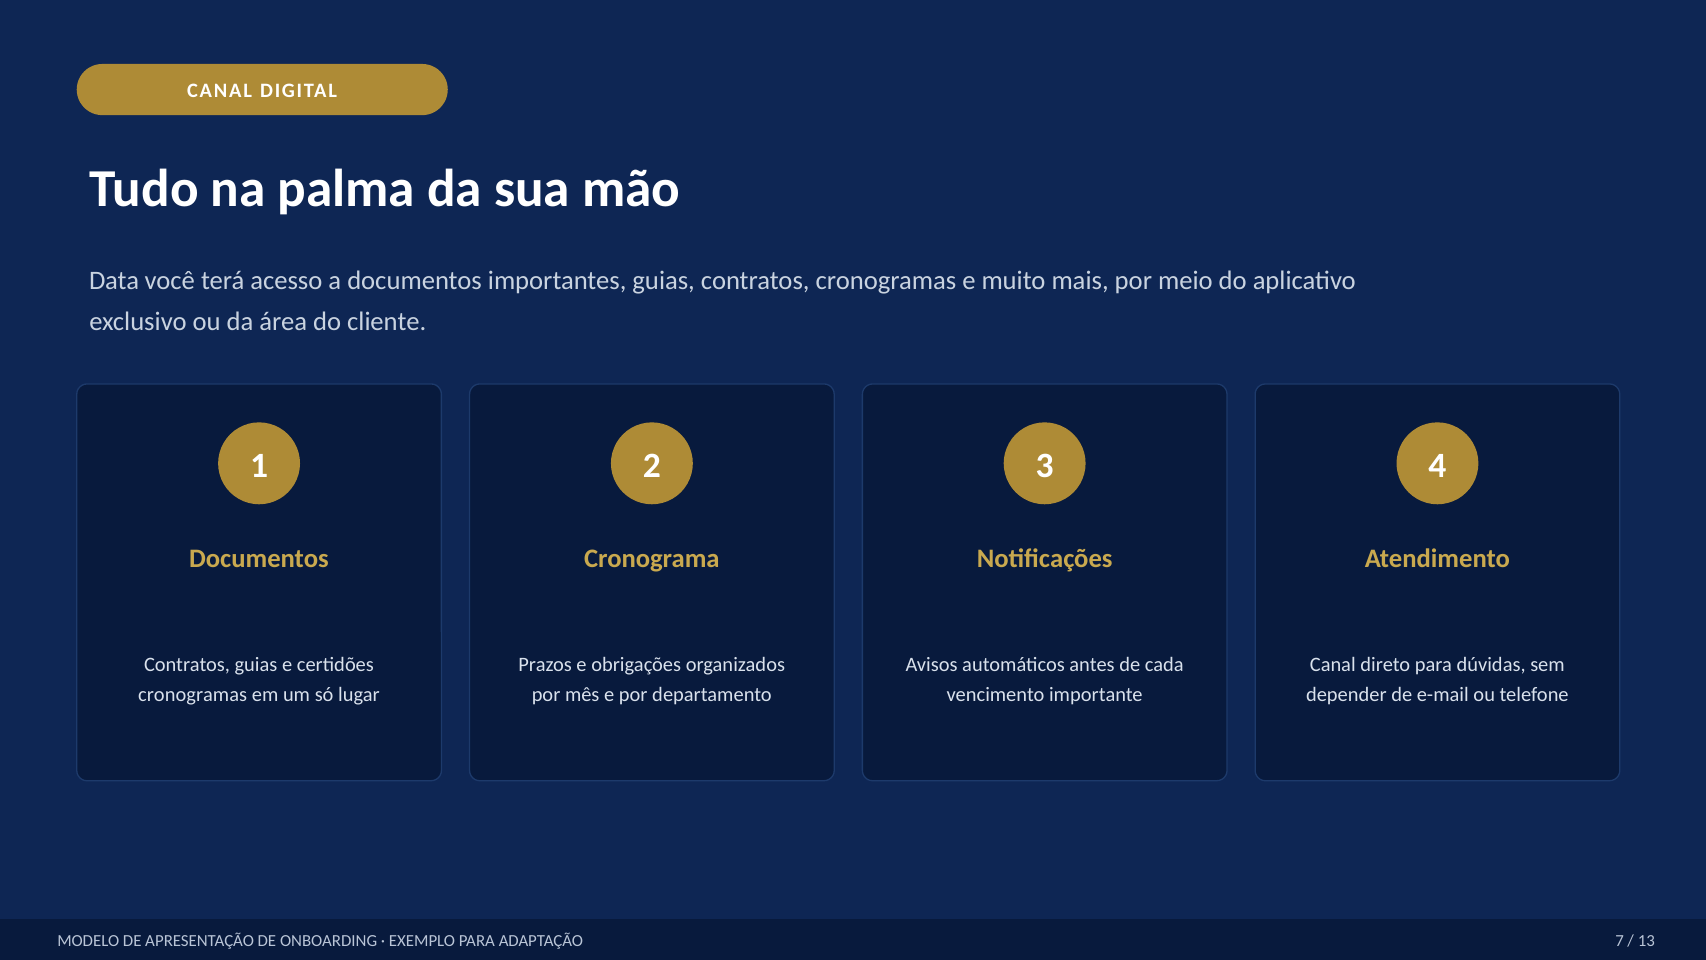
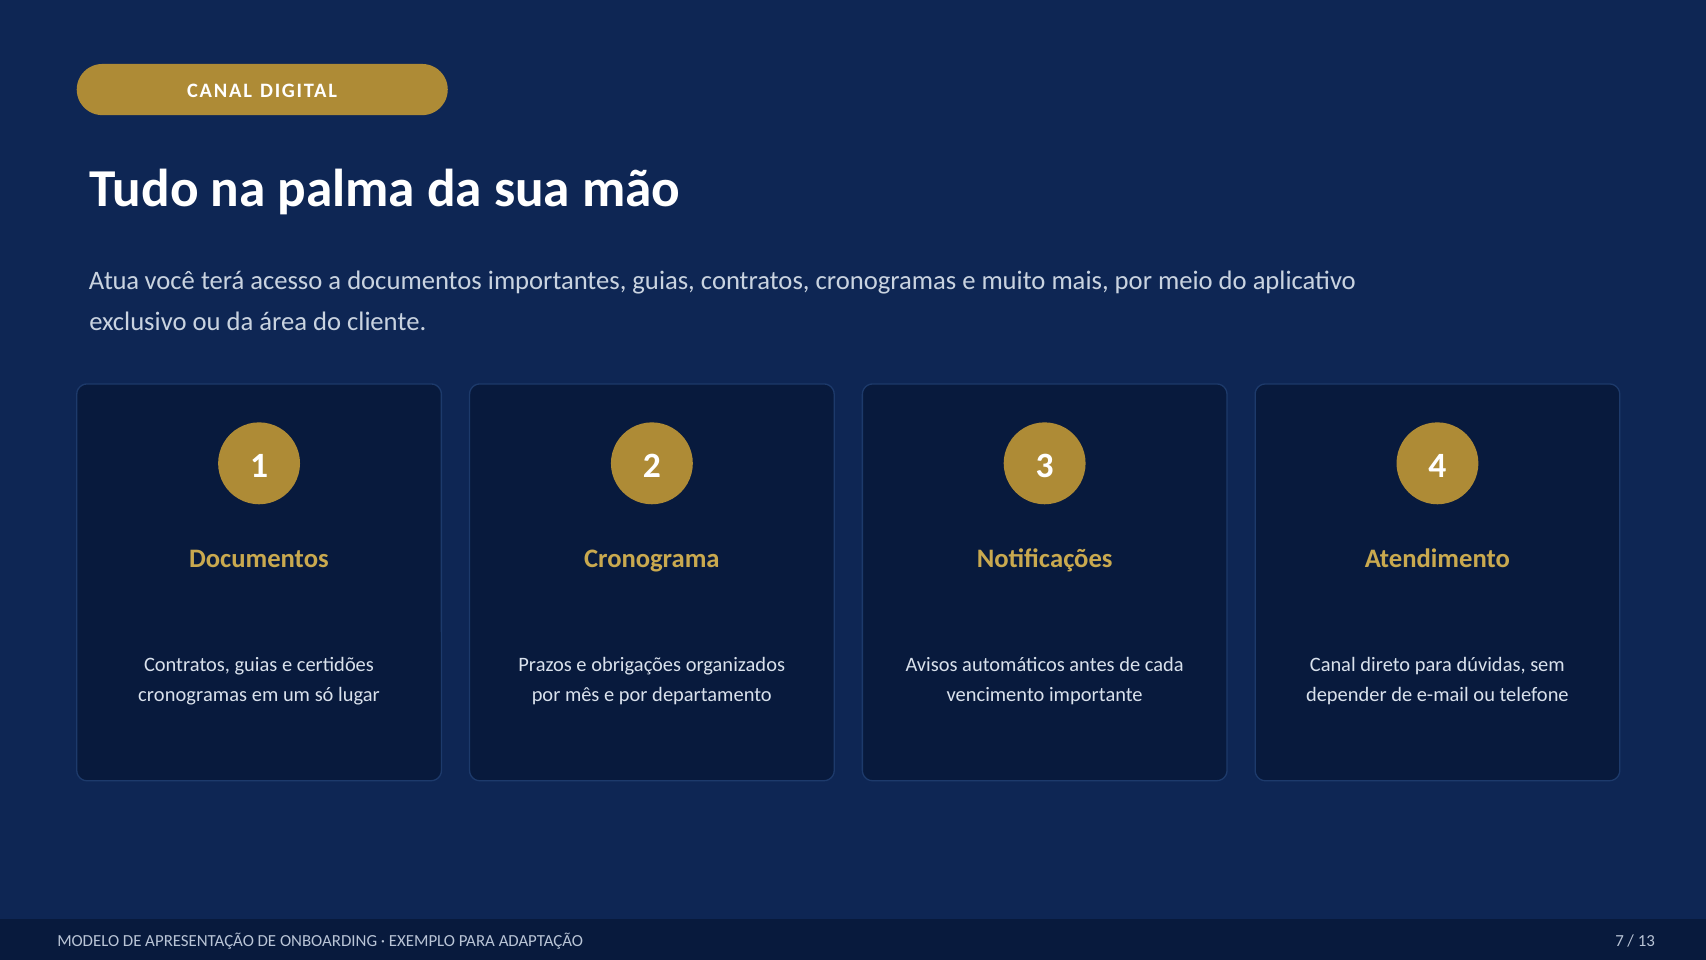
Data: Data -> Atua
